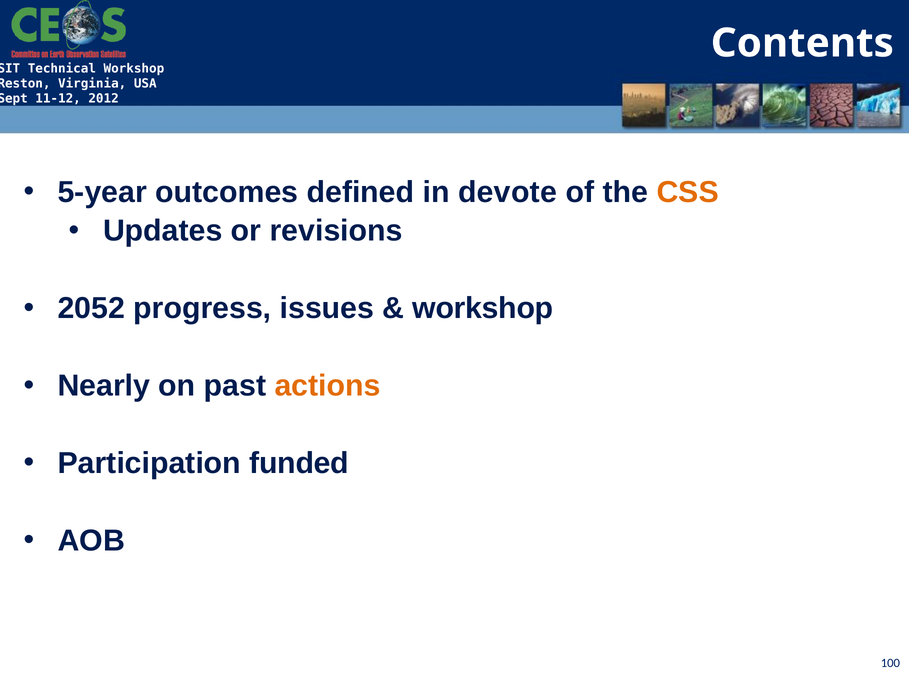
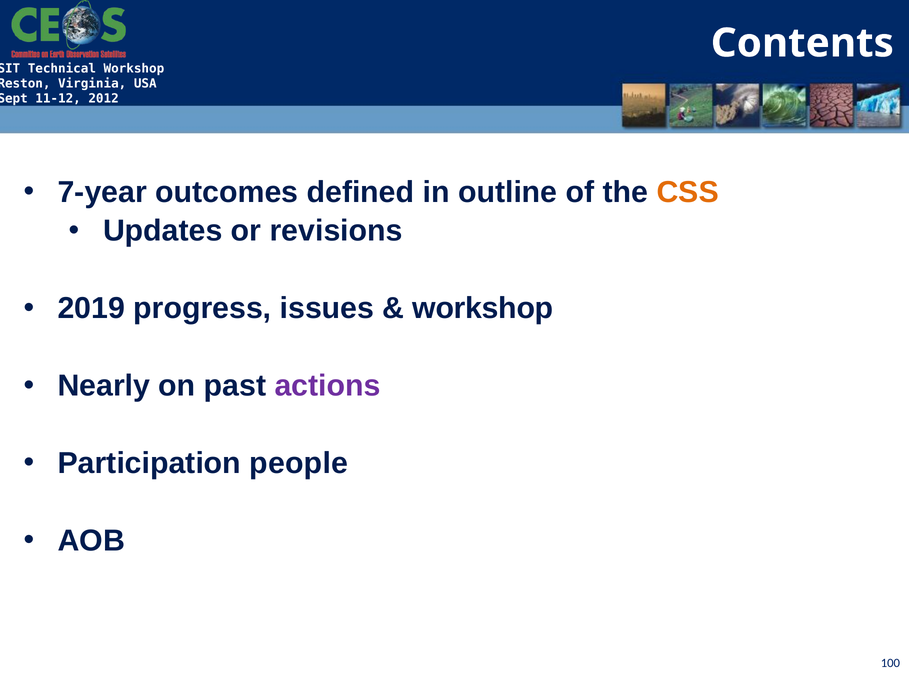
5-year: 5-year -> 7-year
devote: devote -> outline
2052: 2052 -> 2019
actions colour: orange -> purple
funded: funded -> people
